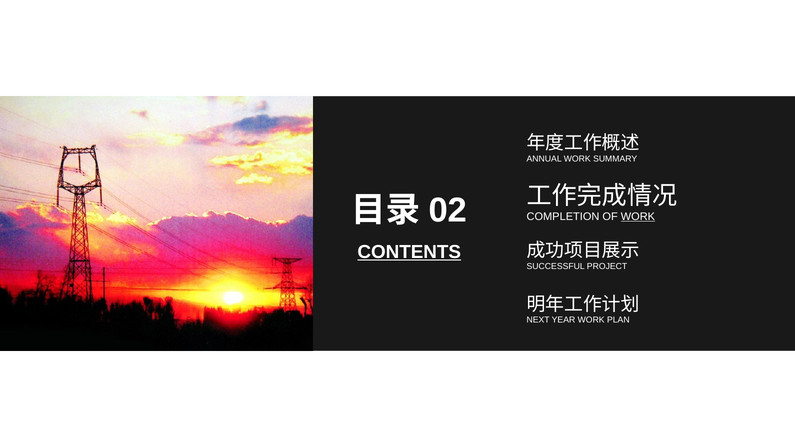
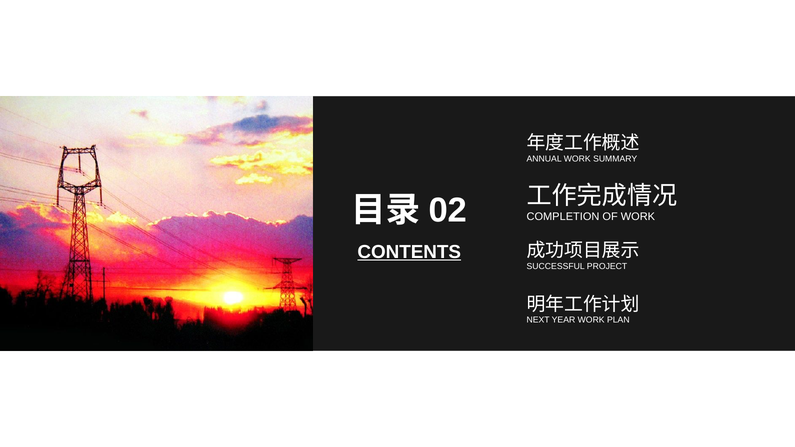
WORK at (638, 217) underline: present -> none
